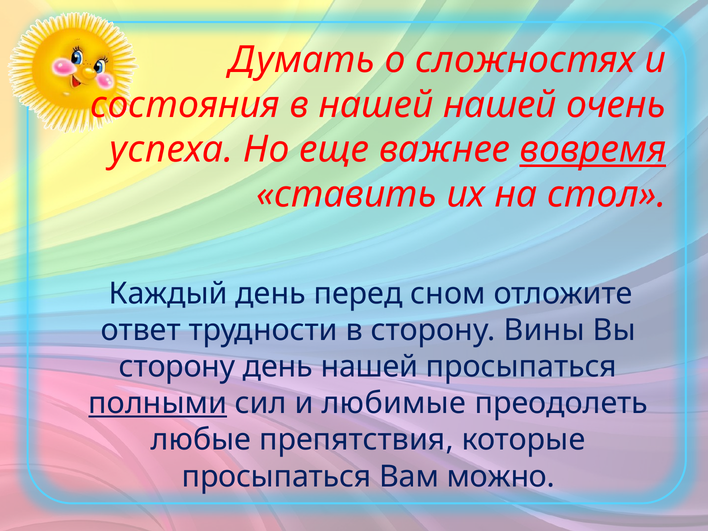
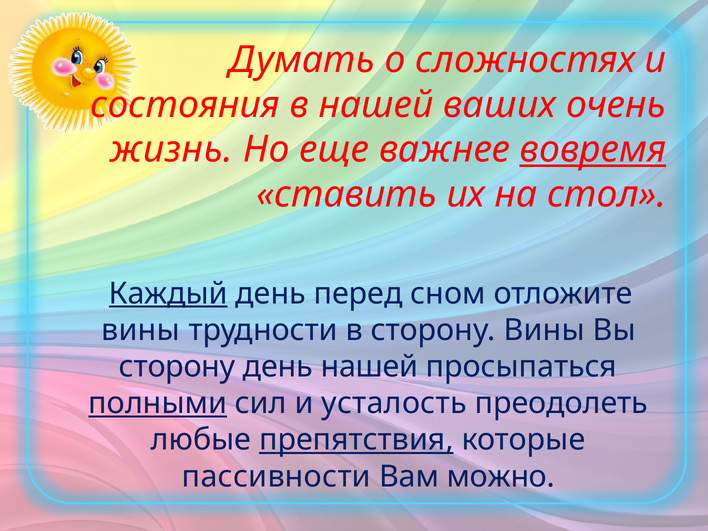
нашей нашей: нашей -> ваших
успеха: успеха -> жизнь
Каждый underline: none -> present
ответ at (141, 330): ответ -> вины
любимые: любимые -> усталость
препятствия underline: none -> present
просыпаться at (277, 477): просыпаться -> пассивности
